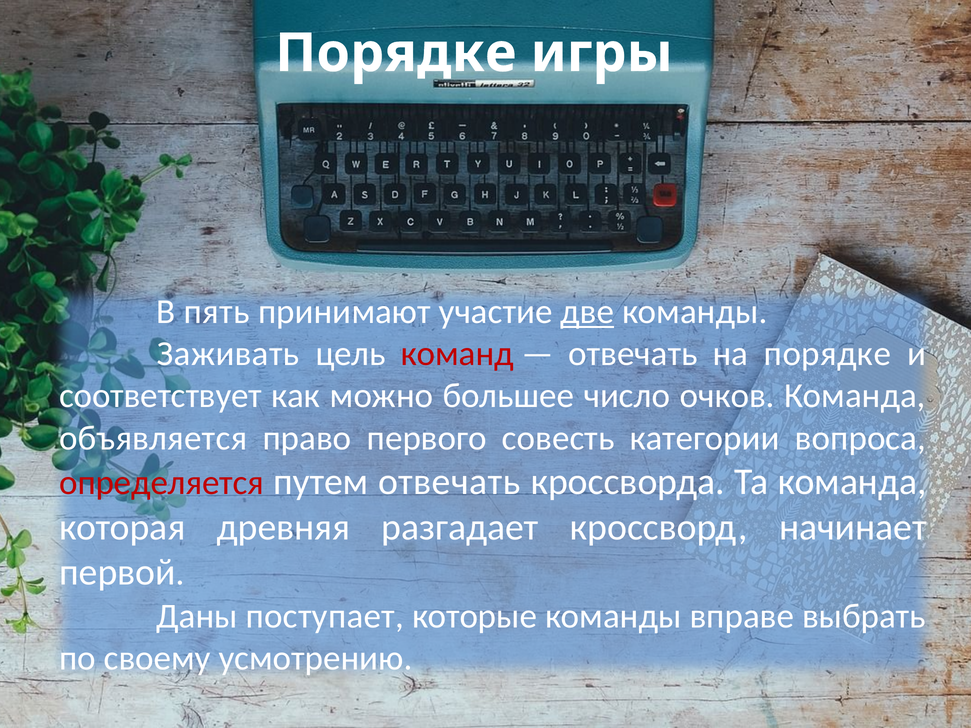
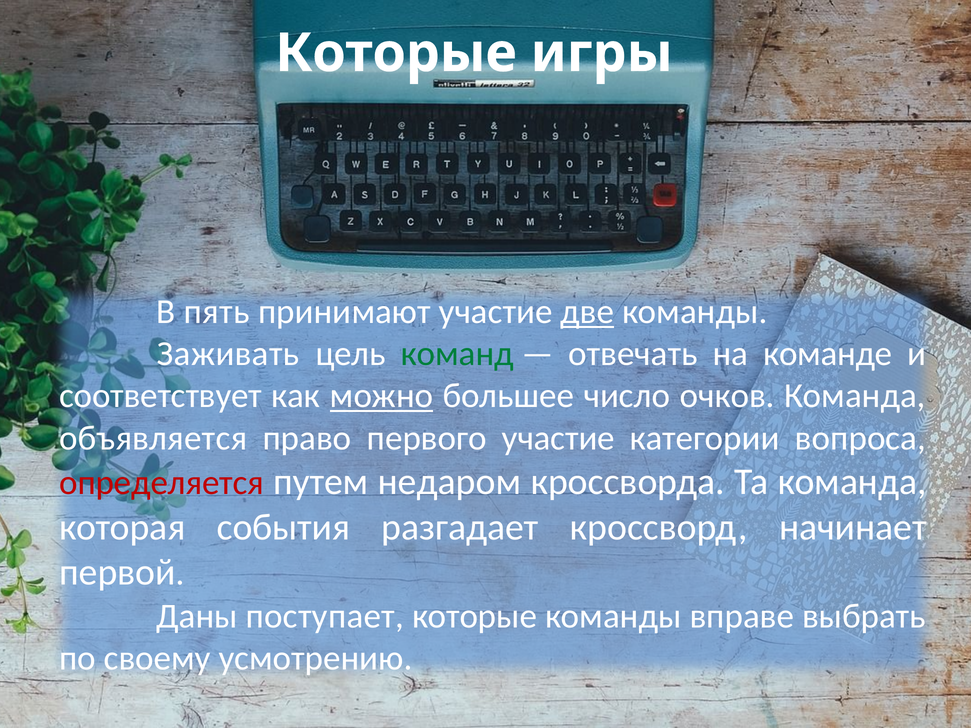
Порядке at (396, 53): Порядке -> Которые
команд colour: red -> green
на порядке: порядке -> команде
можно underline: none -> present
первого совесть: совесть -> участие
путем отвечать: отвечать -> недаром
древняя: древняя -> события
